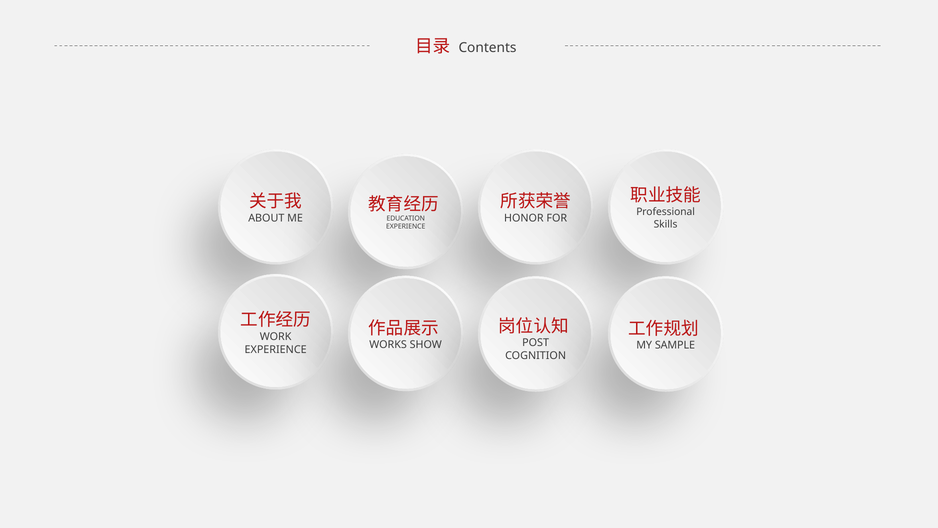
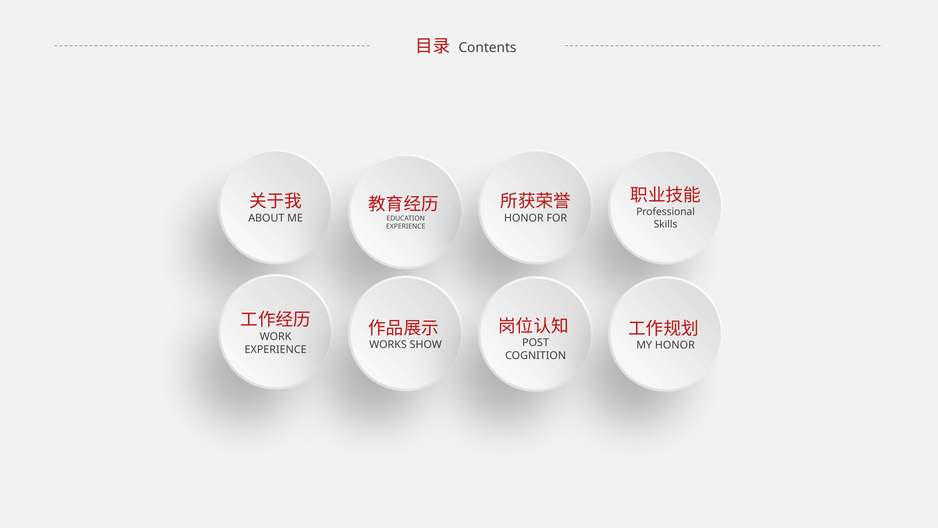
SAMPLE at (675, 345): SAMPLE -> HONOR
